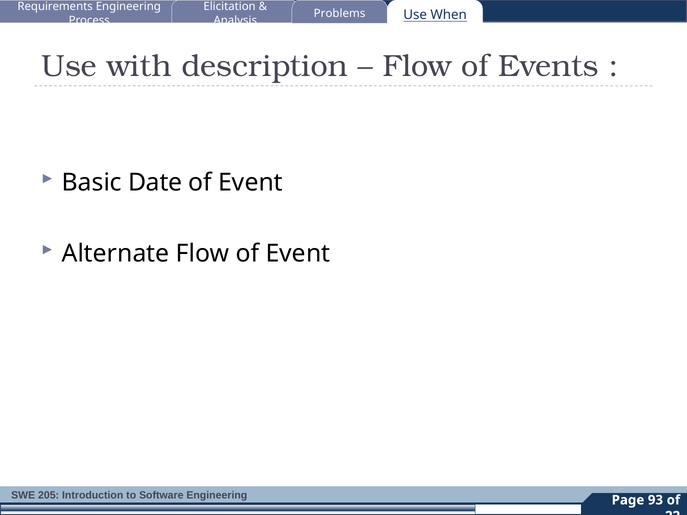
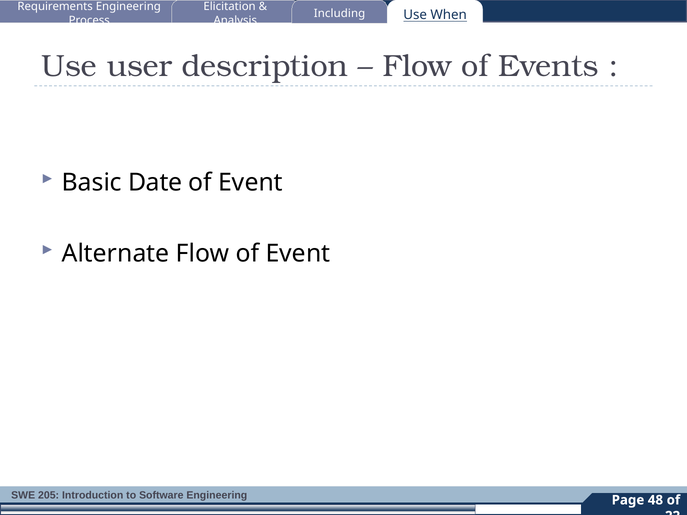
Problems: Problems -> Including
with: with -> user
93: 93 -> 48
